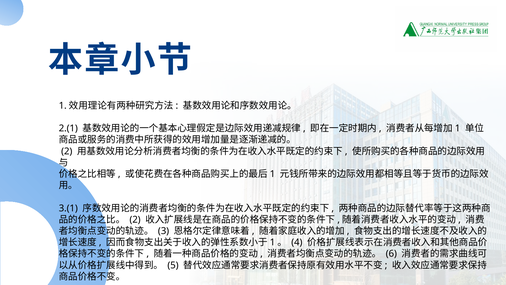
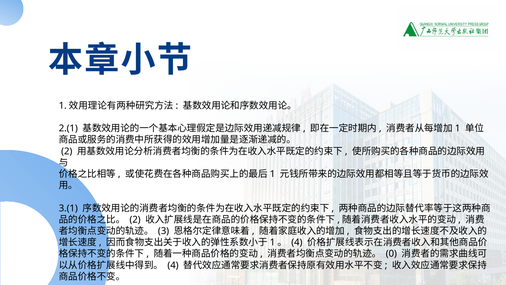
6: 6 -> 0
5 at (173, 265): 5 -> 4
